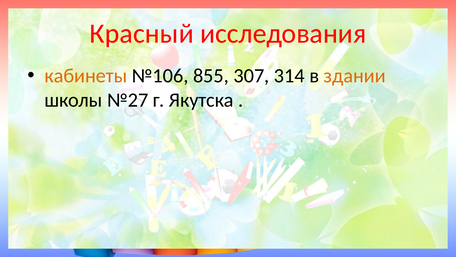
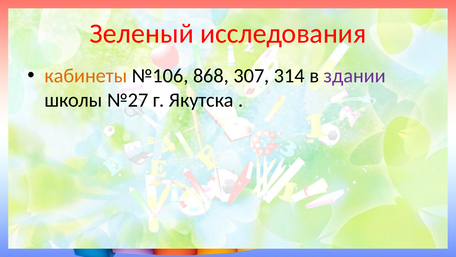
Красный: Красный -> Зеленый
855: 855 -> 868
здании colour: orange -> purple
